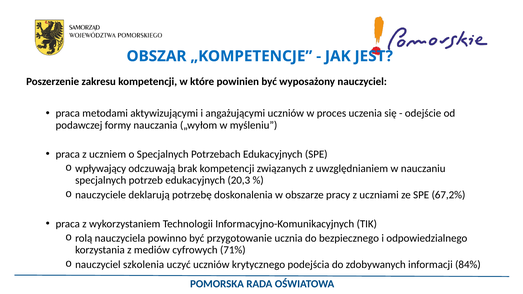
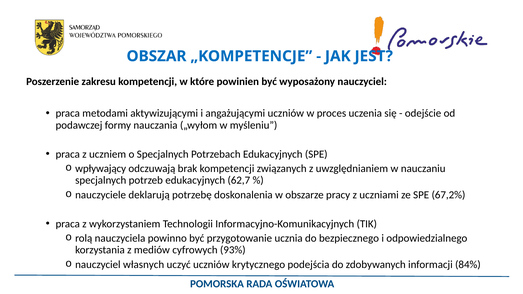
20,3: 20,3 -> 62,7
71%: 71% -> 93%
szkolenia: szkolenia -> własnych
